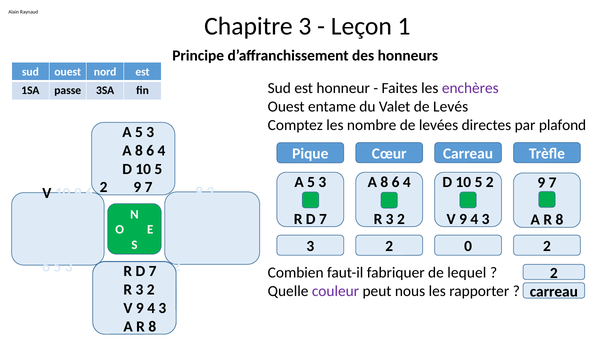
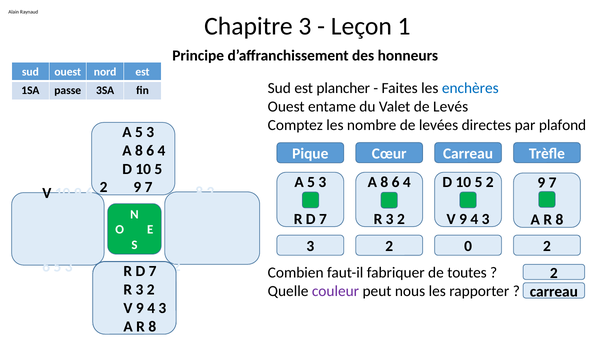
honneur: honneur -> plancher
enchères colour: purple -> blue
lequel: lequel -> toutes
